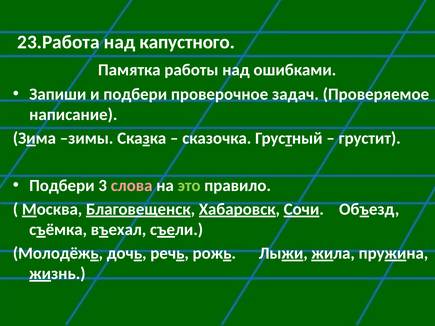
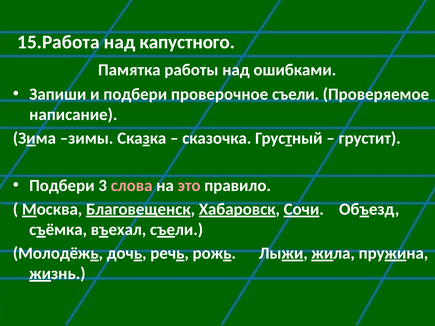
23.Работа: 23.Работа -> 15.Работа
проверочное задач: задач -> съели
это colour: light green -> pink
